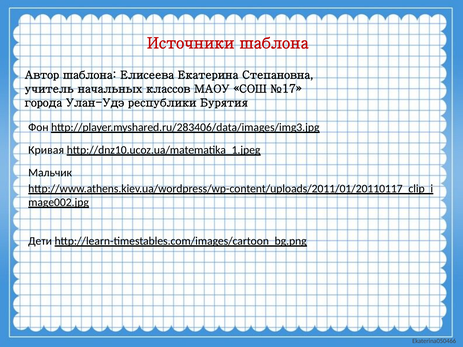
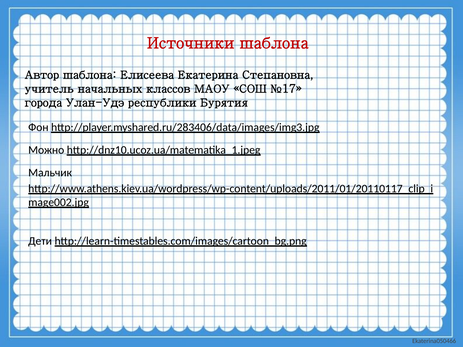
Кривая: Кривая -> Можно
